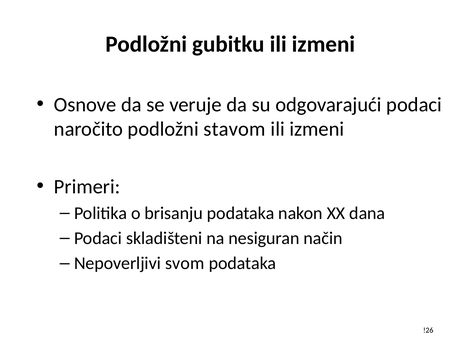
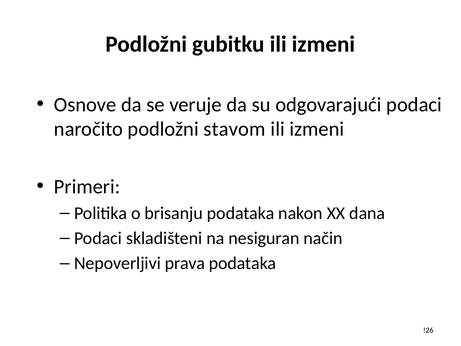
svom: svom -> prava
